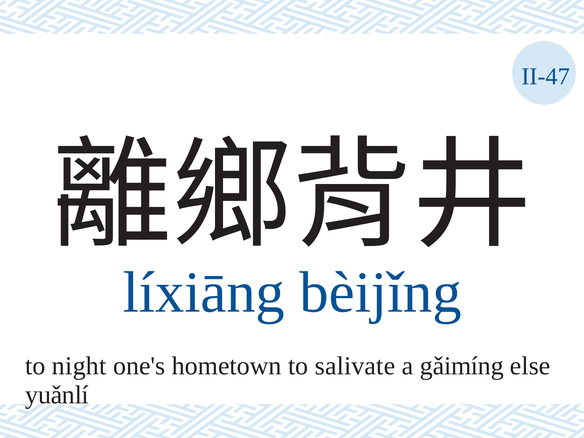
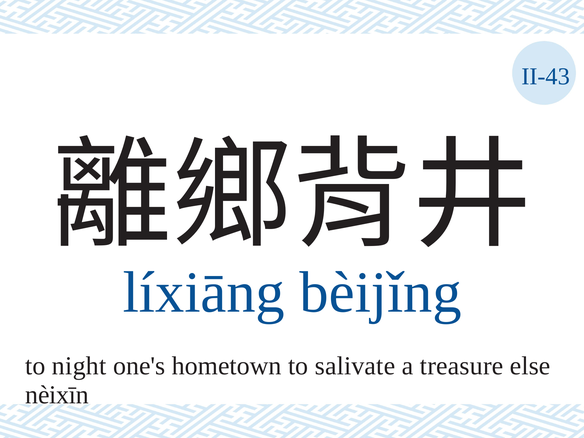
II-47: II-47 -> II-43
gǎimíng: gǎimíng -> treasure
yuǎnlí: yuǎnlí -> nèixīn
